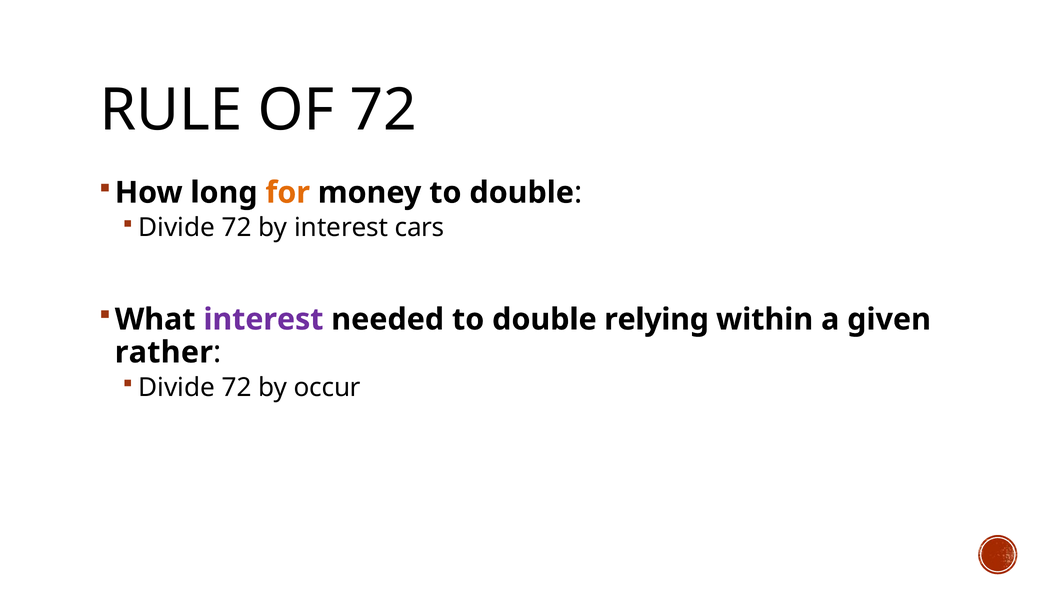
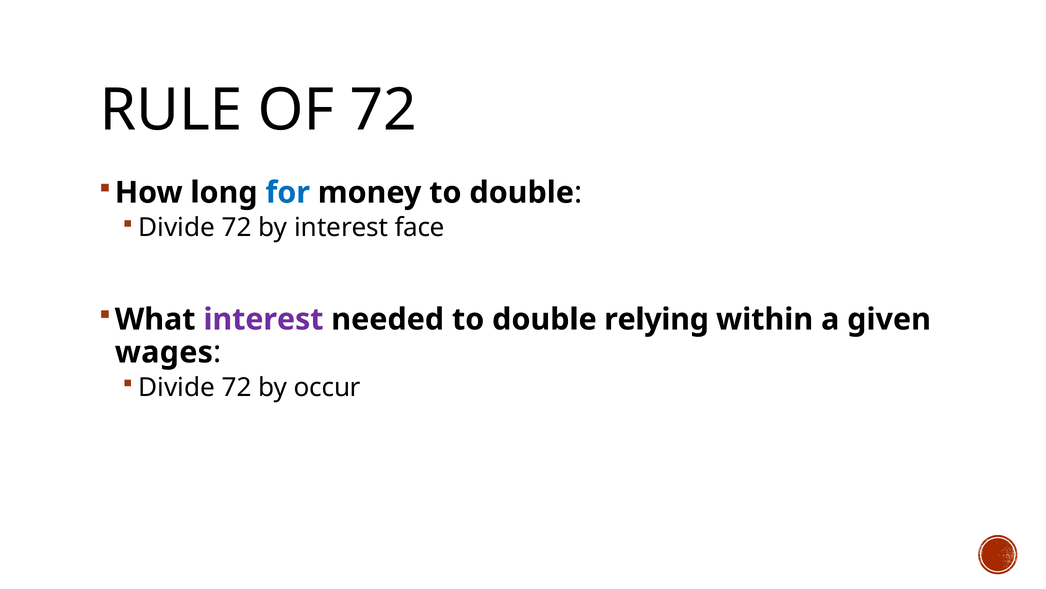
for colour: orange -> blue
cars: cars -> face
rather: rather -> wages
